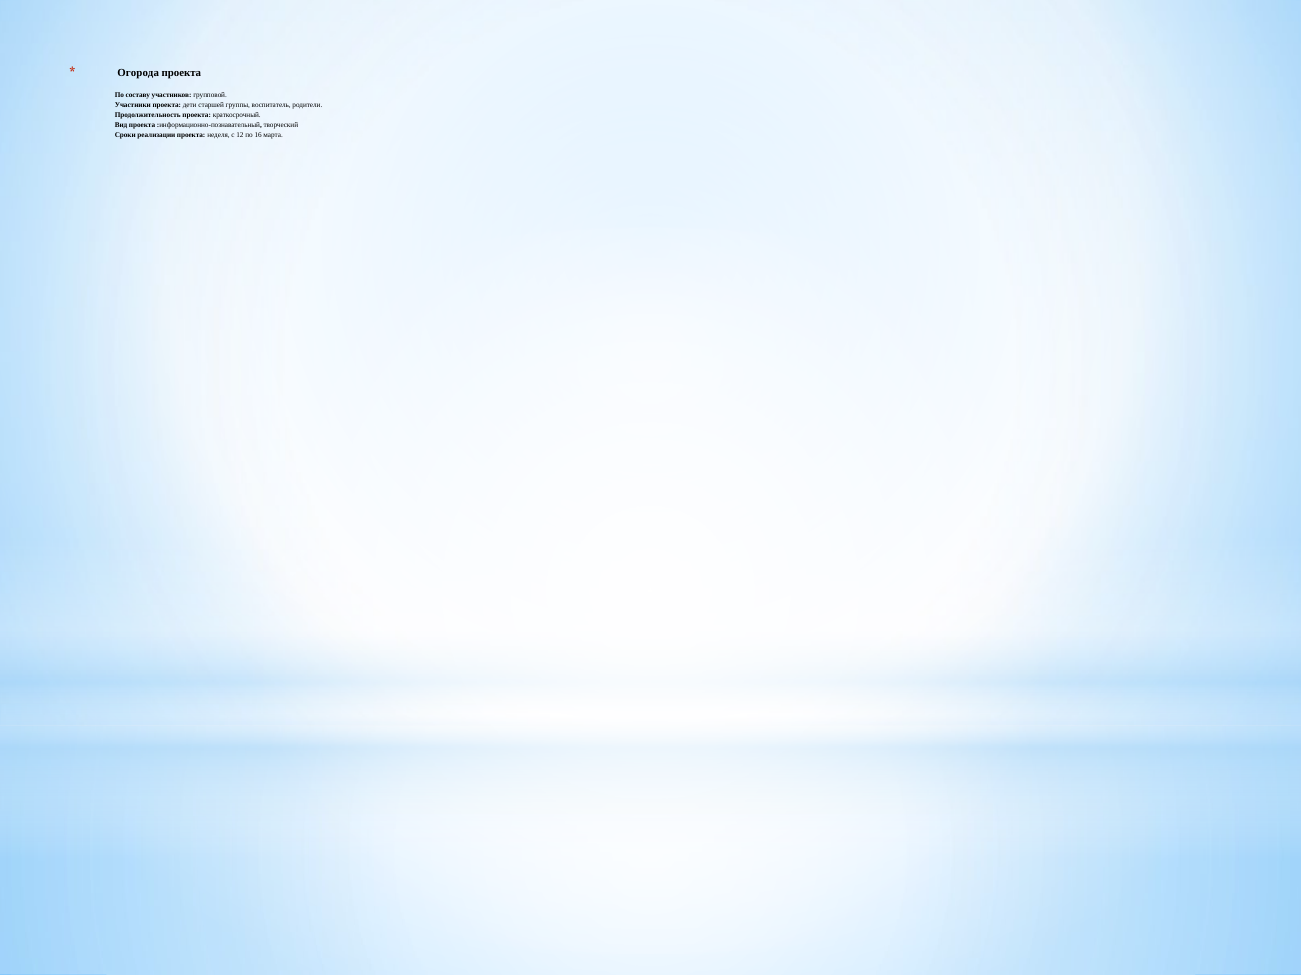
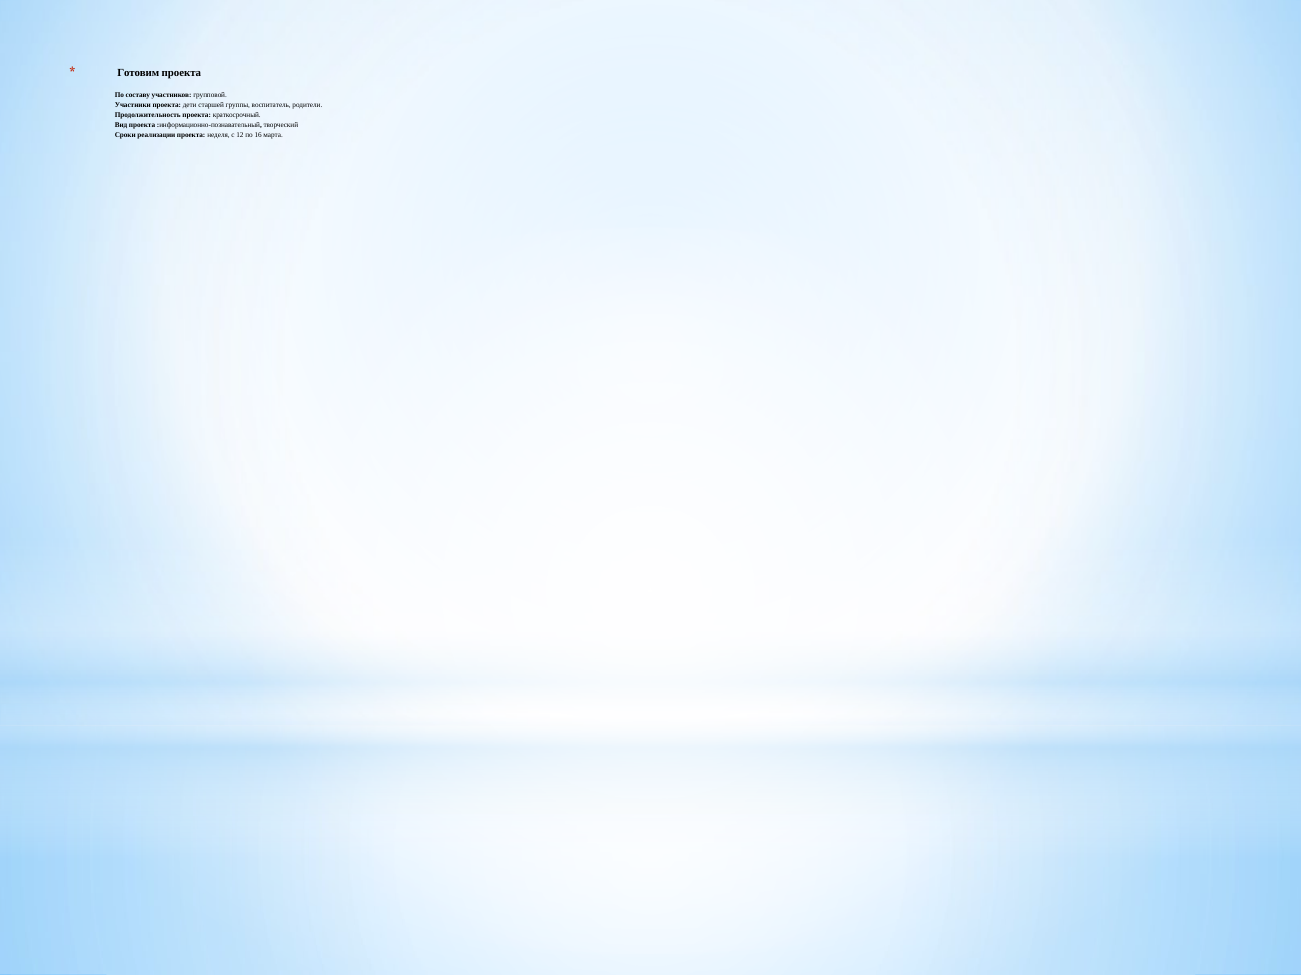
Огорода: Огорода -> Готовим
